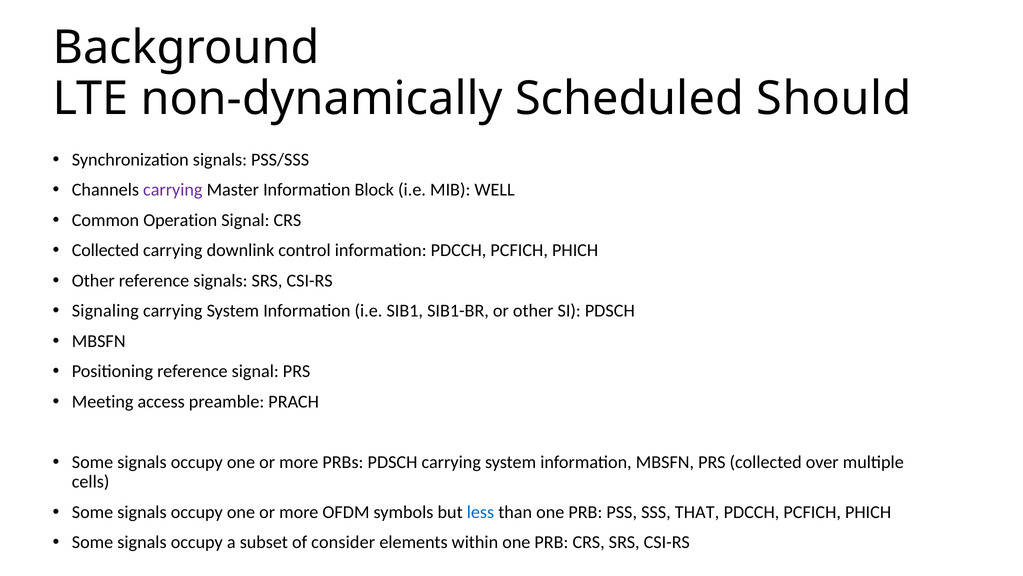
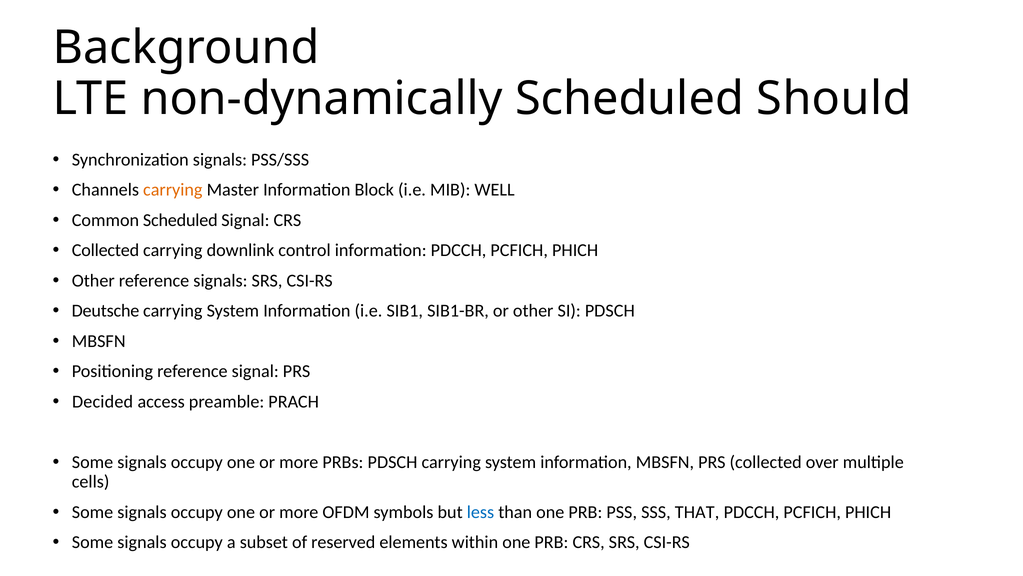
carrying at (173, 190) colour: purple -> orange
Common Operation: Operation -> Scheduled
Signaling: Signaling -> Deutsche
Meeting: Meeting -> Decided
consider: consider -> reserved
